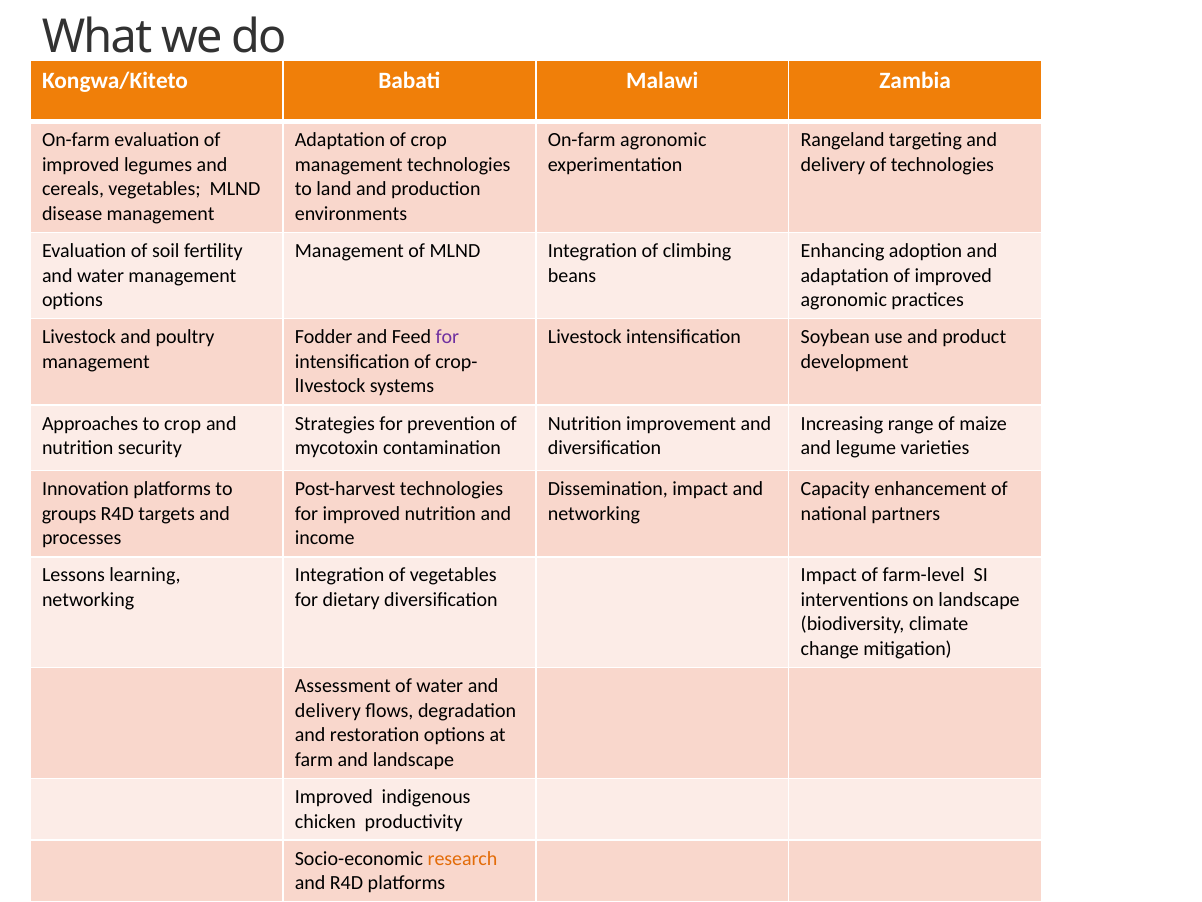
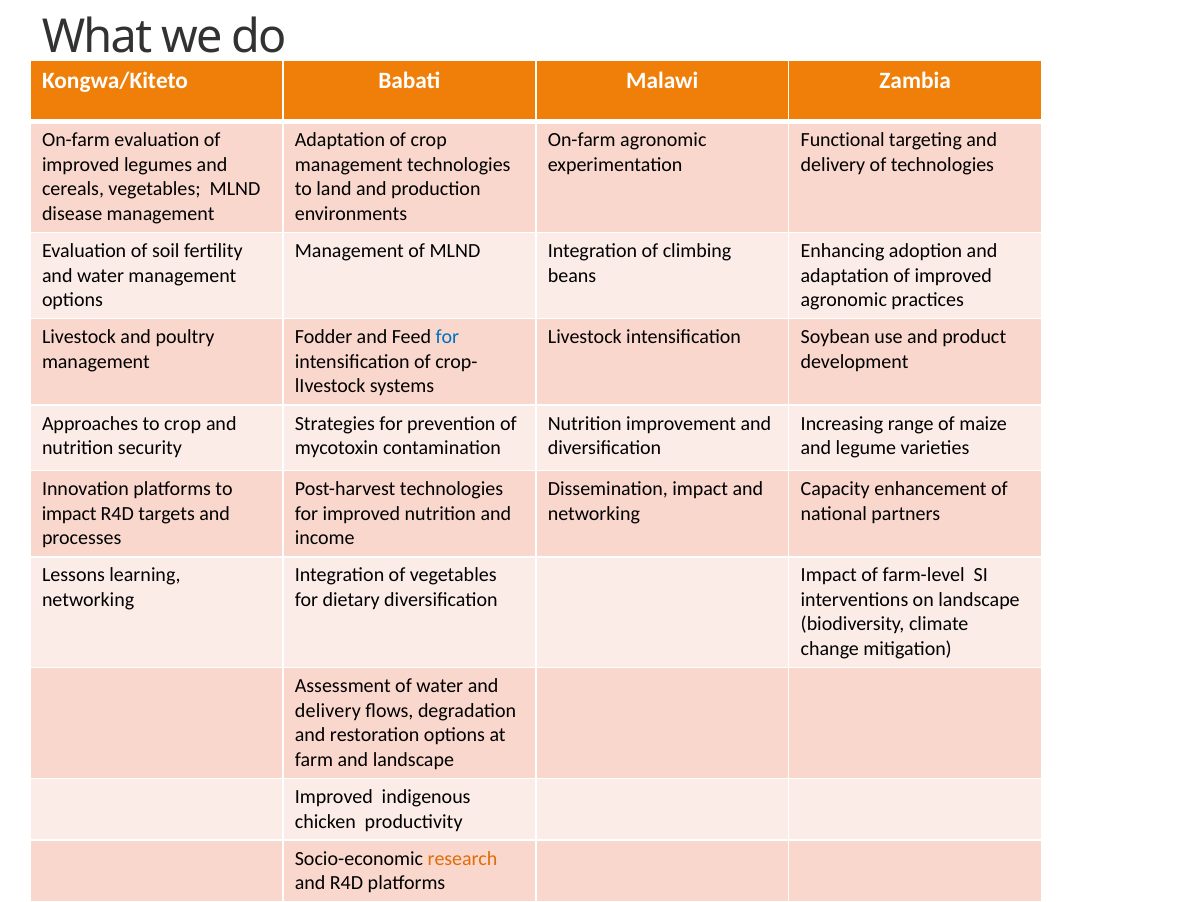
Rangeland: Rangeland -> Functional
for at (447, 337) colour: purple -> blue
groups at (69, 513): groups -> impact
